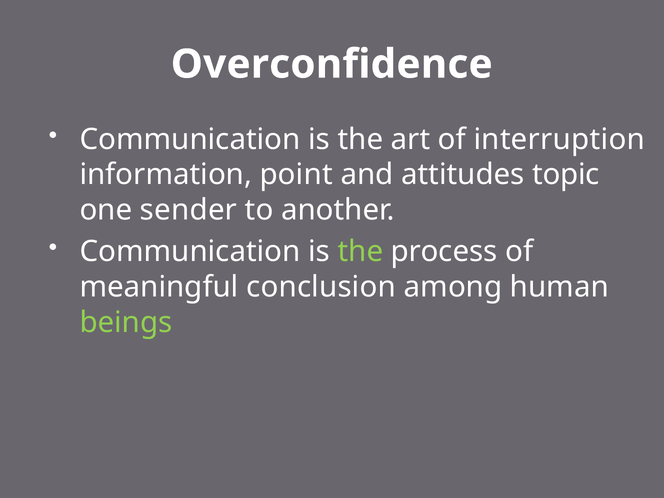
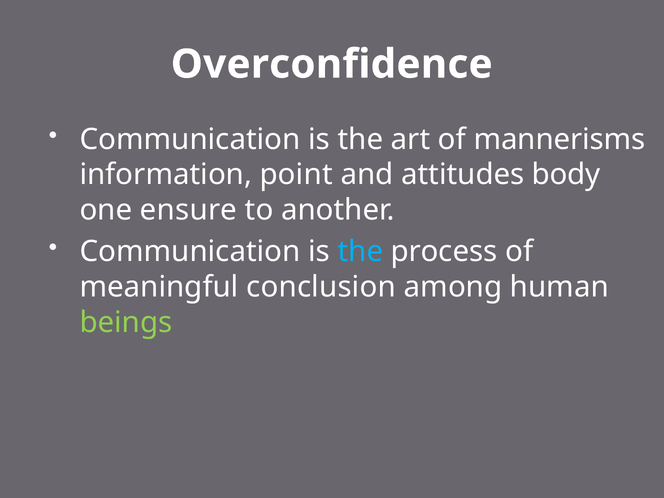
interruption: interruption -> mannerisms
topic: topic -> body
sender: sender -> ensure
the at (360, 252) colour: light green -> light blue
